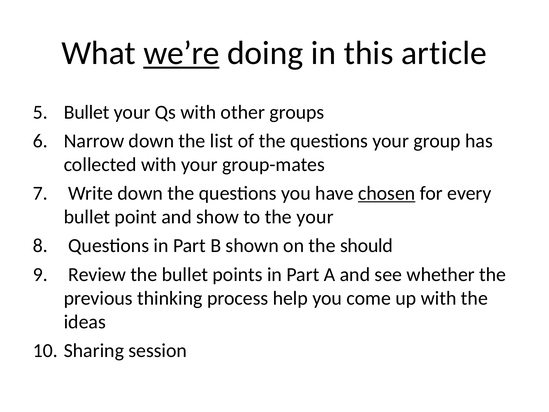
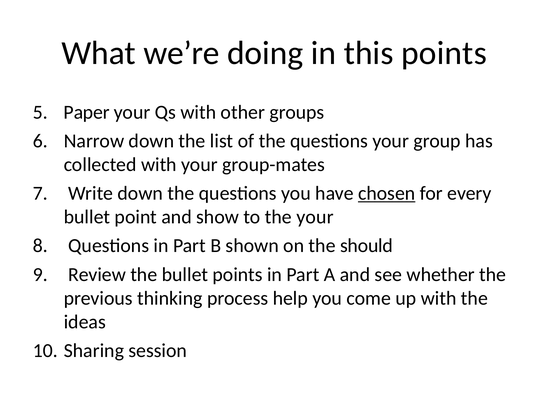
we’re underline: present -> none
this article: article -> points
Bullet at (87, 112): Bullet -> Paper
